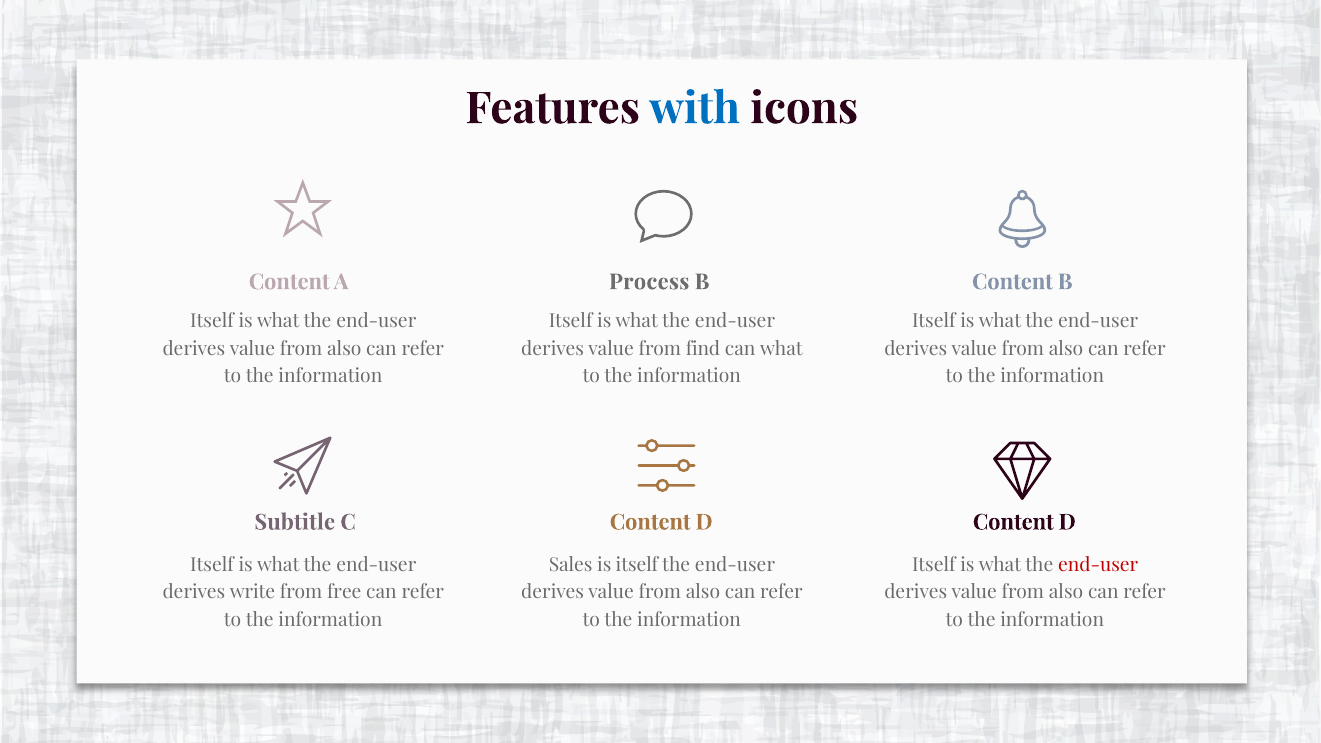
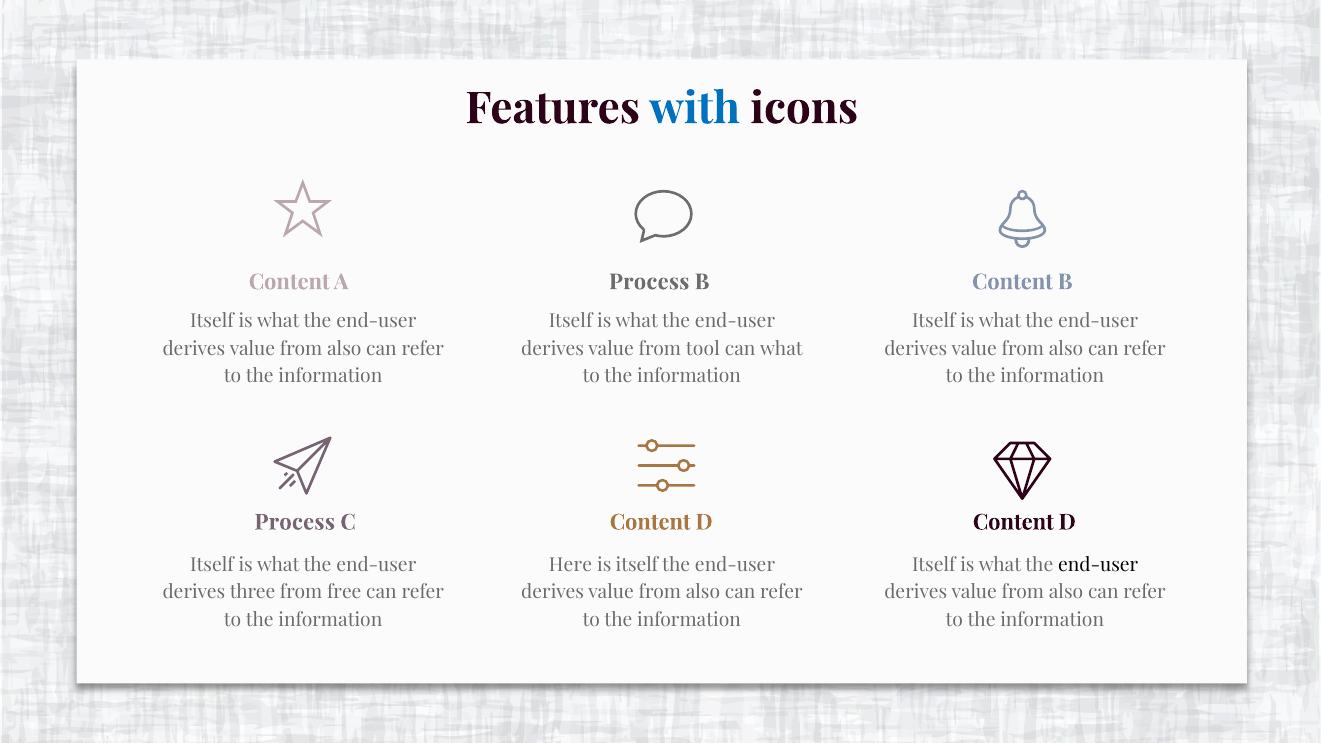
find: find -> tool
Subtitle at (295, 522): Subtitle -> Process
Sales: Sales -> Here
end-user at (1098, 565) colour: red -> black
write: write -> three
